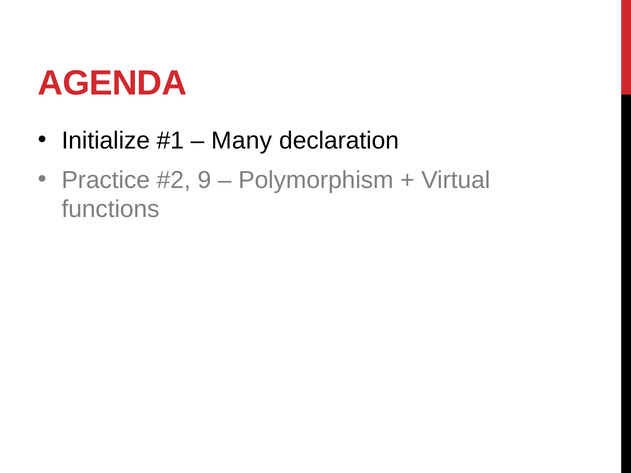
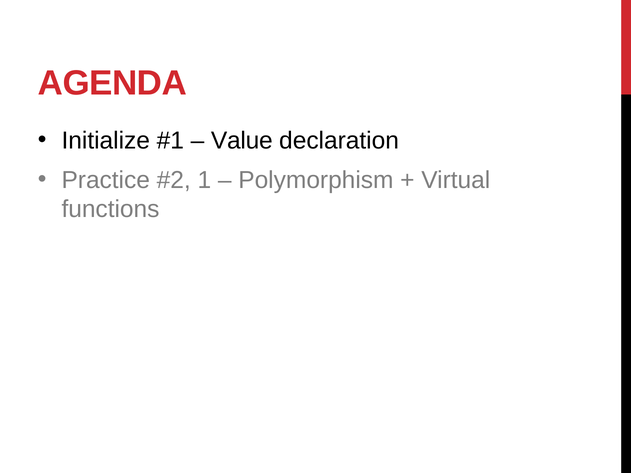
Many: Many -> Value
9: 9 -> 1
